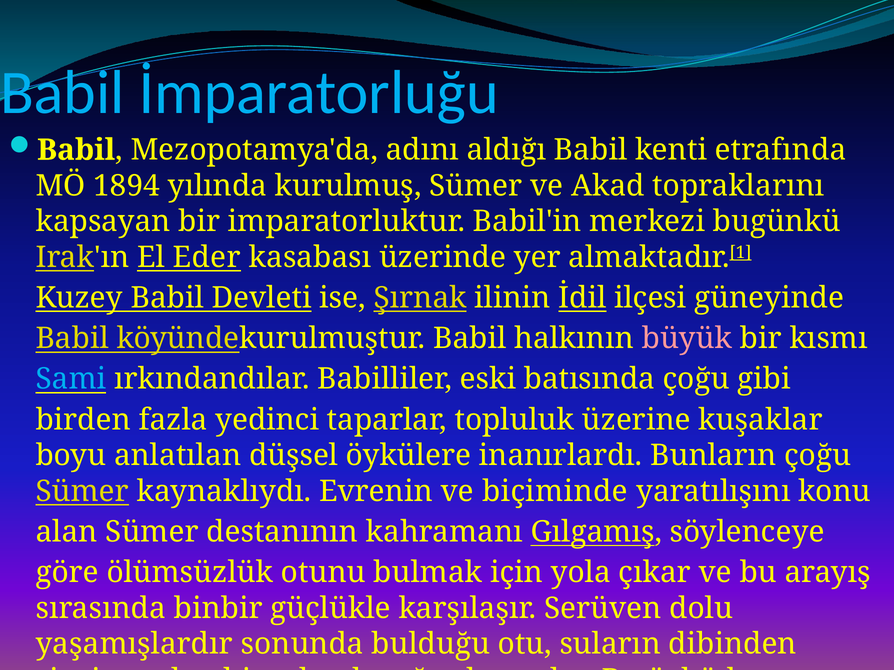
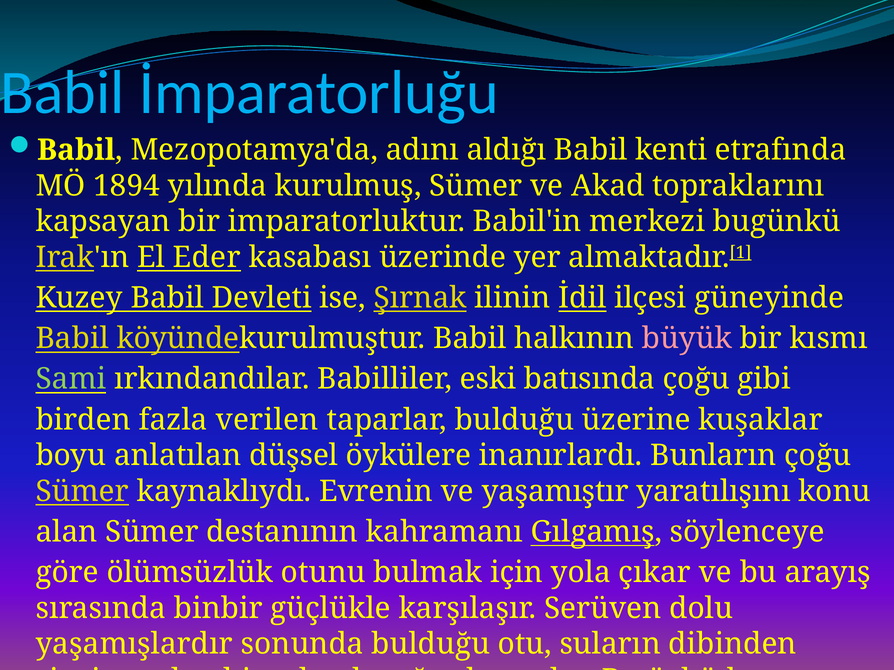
Sami colour: light blue -> light green
yedinci: yedinci -> verilen
taparlar topluluk: topluluk -> bulduğu
biçiminde: biçiminde -> yaşamıştır
